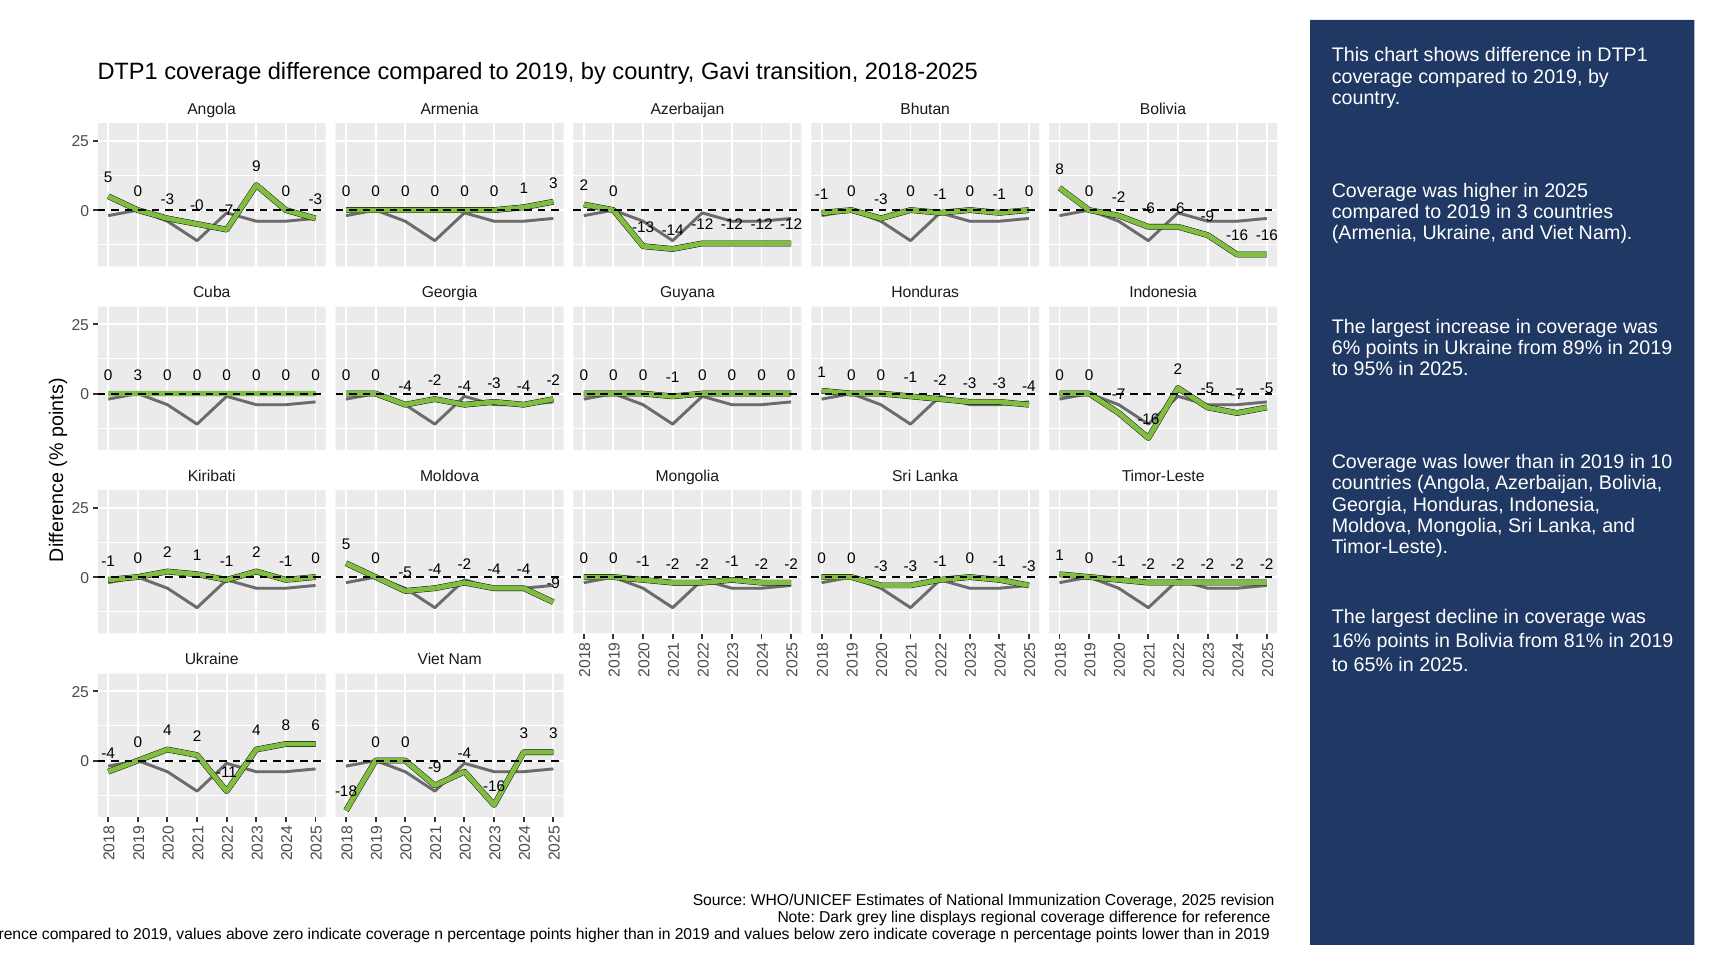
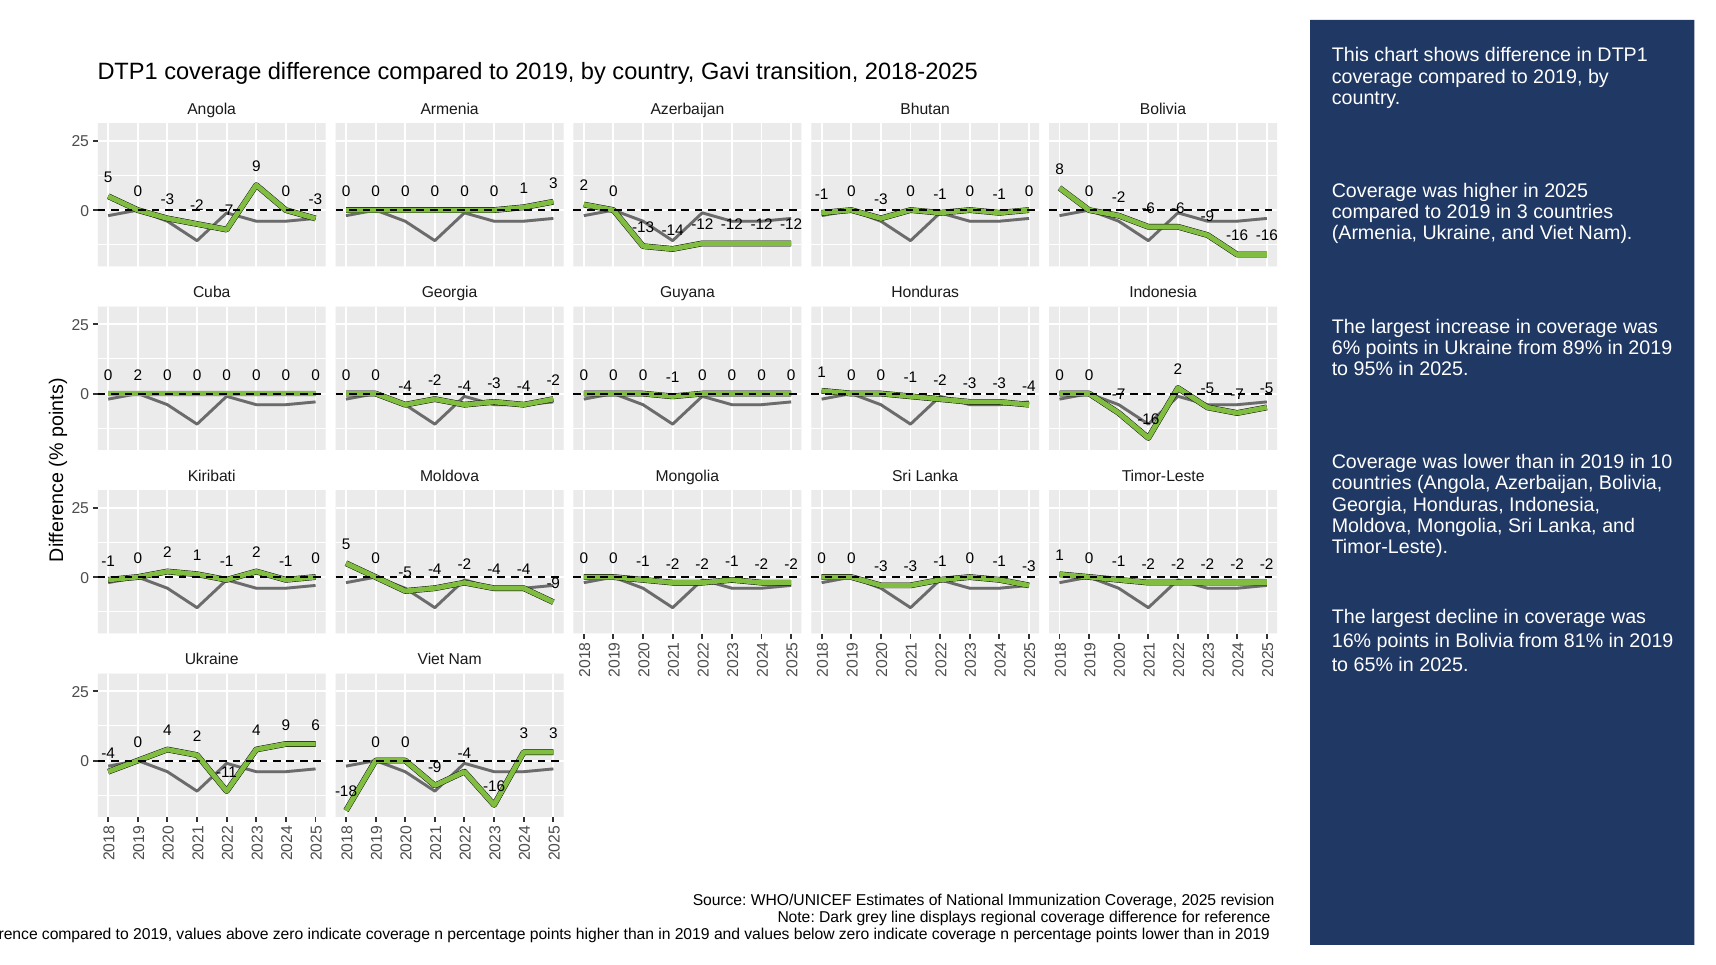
-3 -0: -0 -> -2
3 at (138, 375): 3 -> 2
4 8: 8 -> 9
